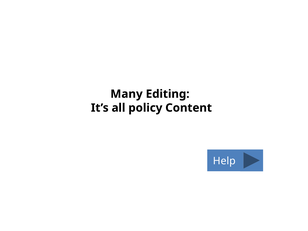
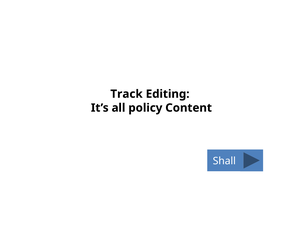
Many: Many -> Track
Help: Help -> Shall
